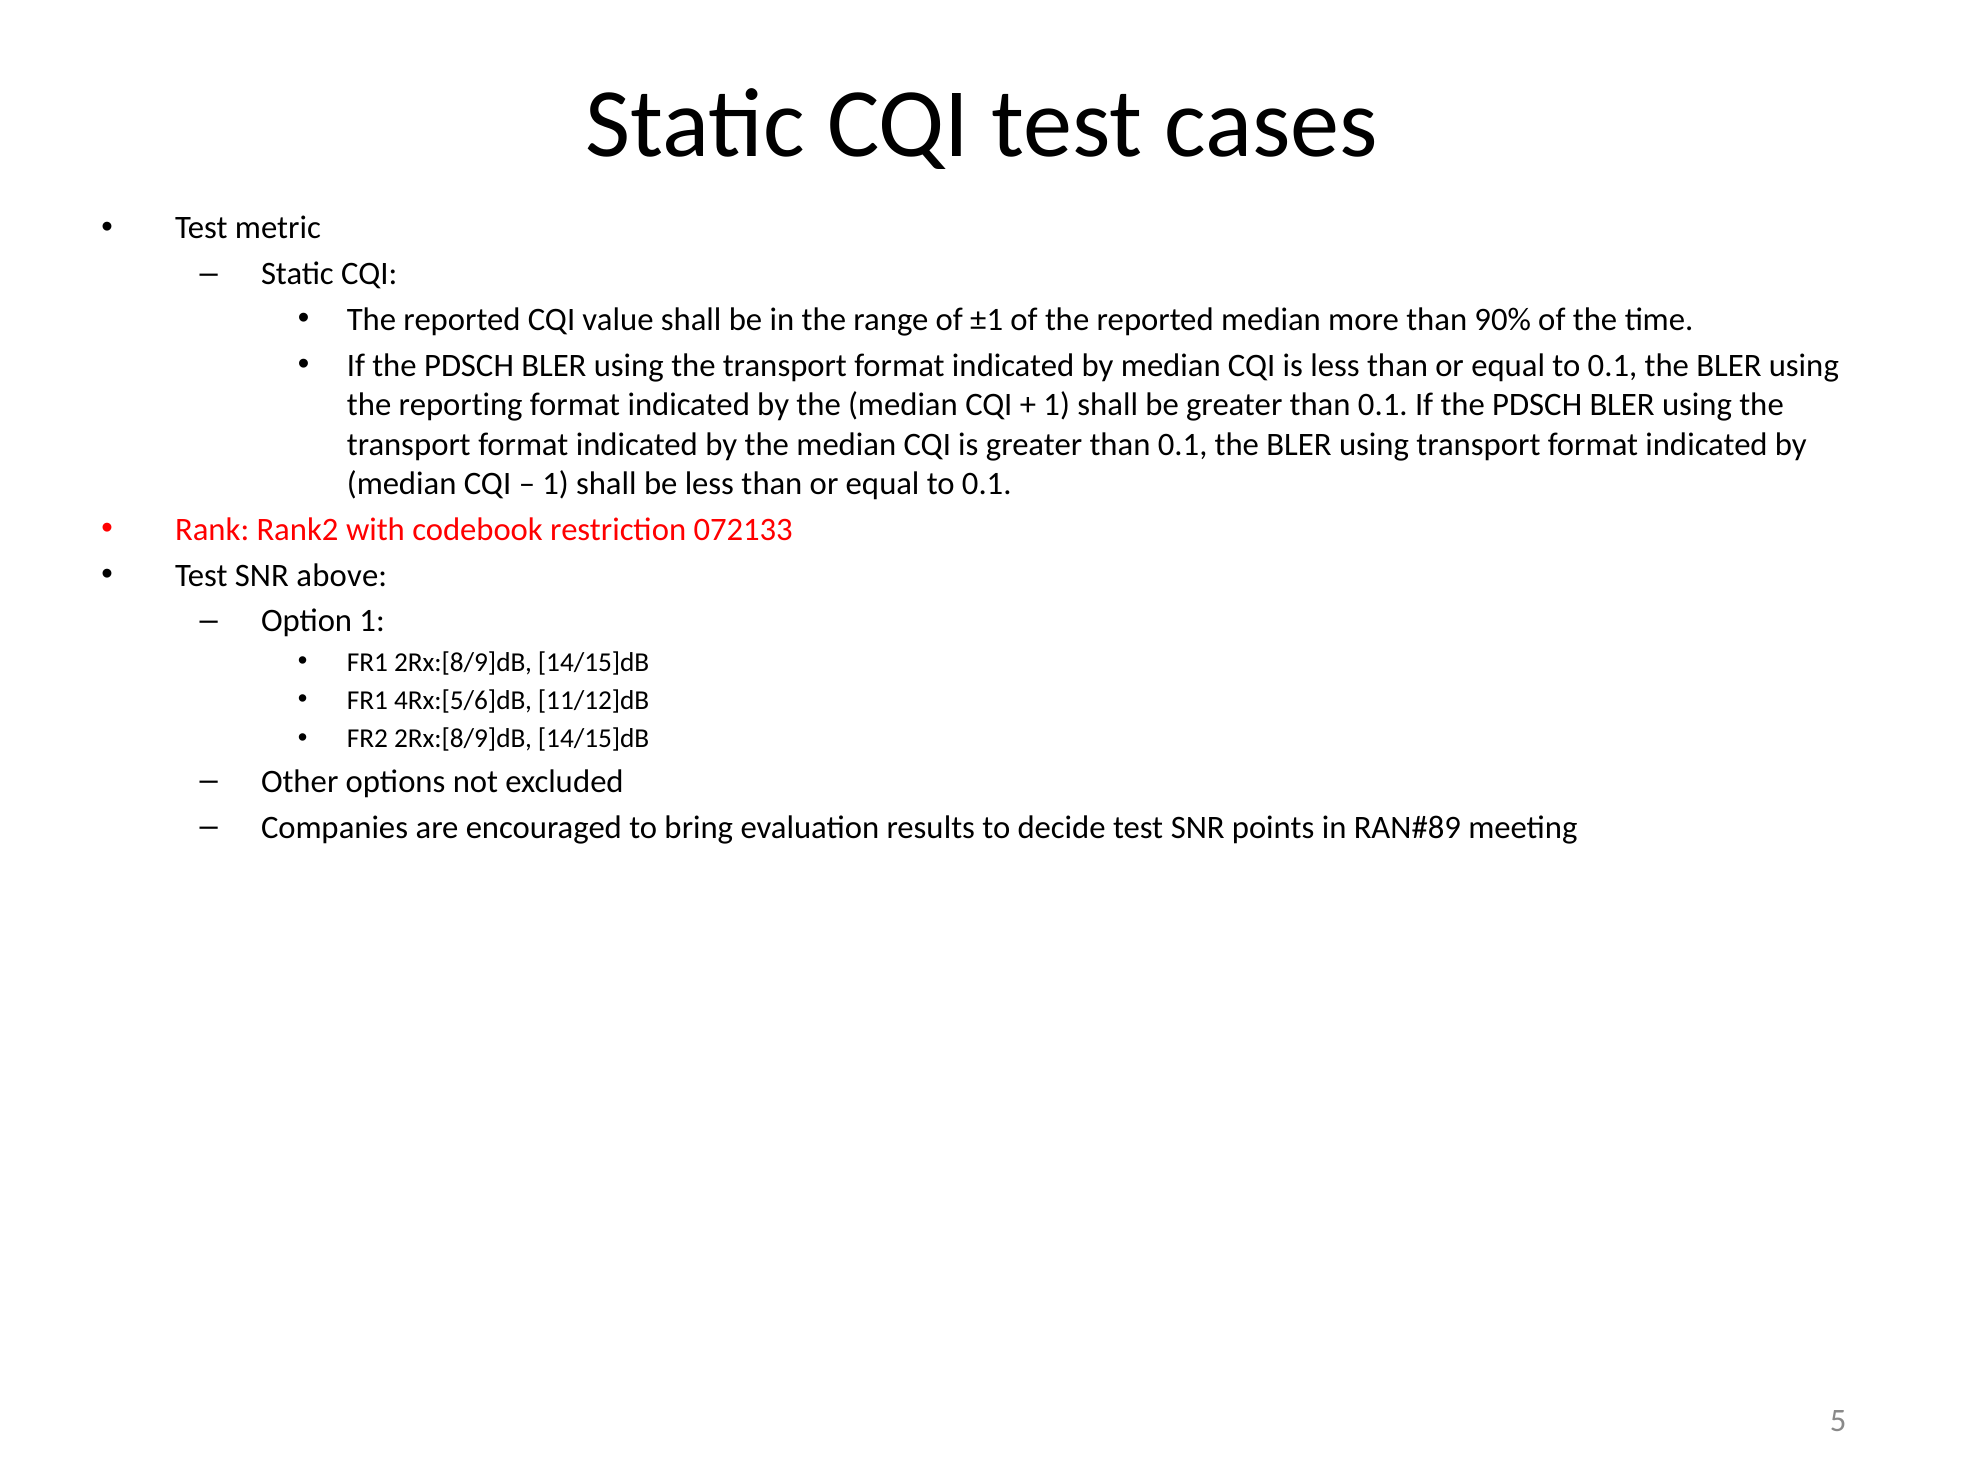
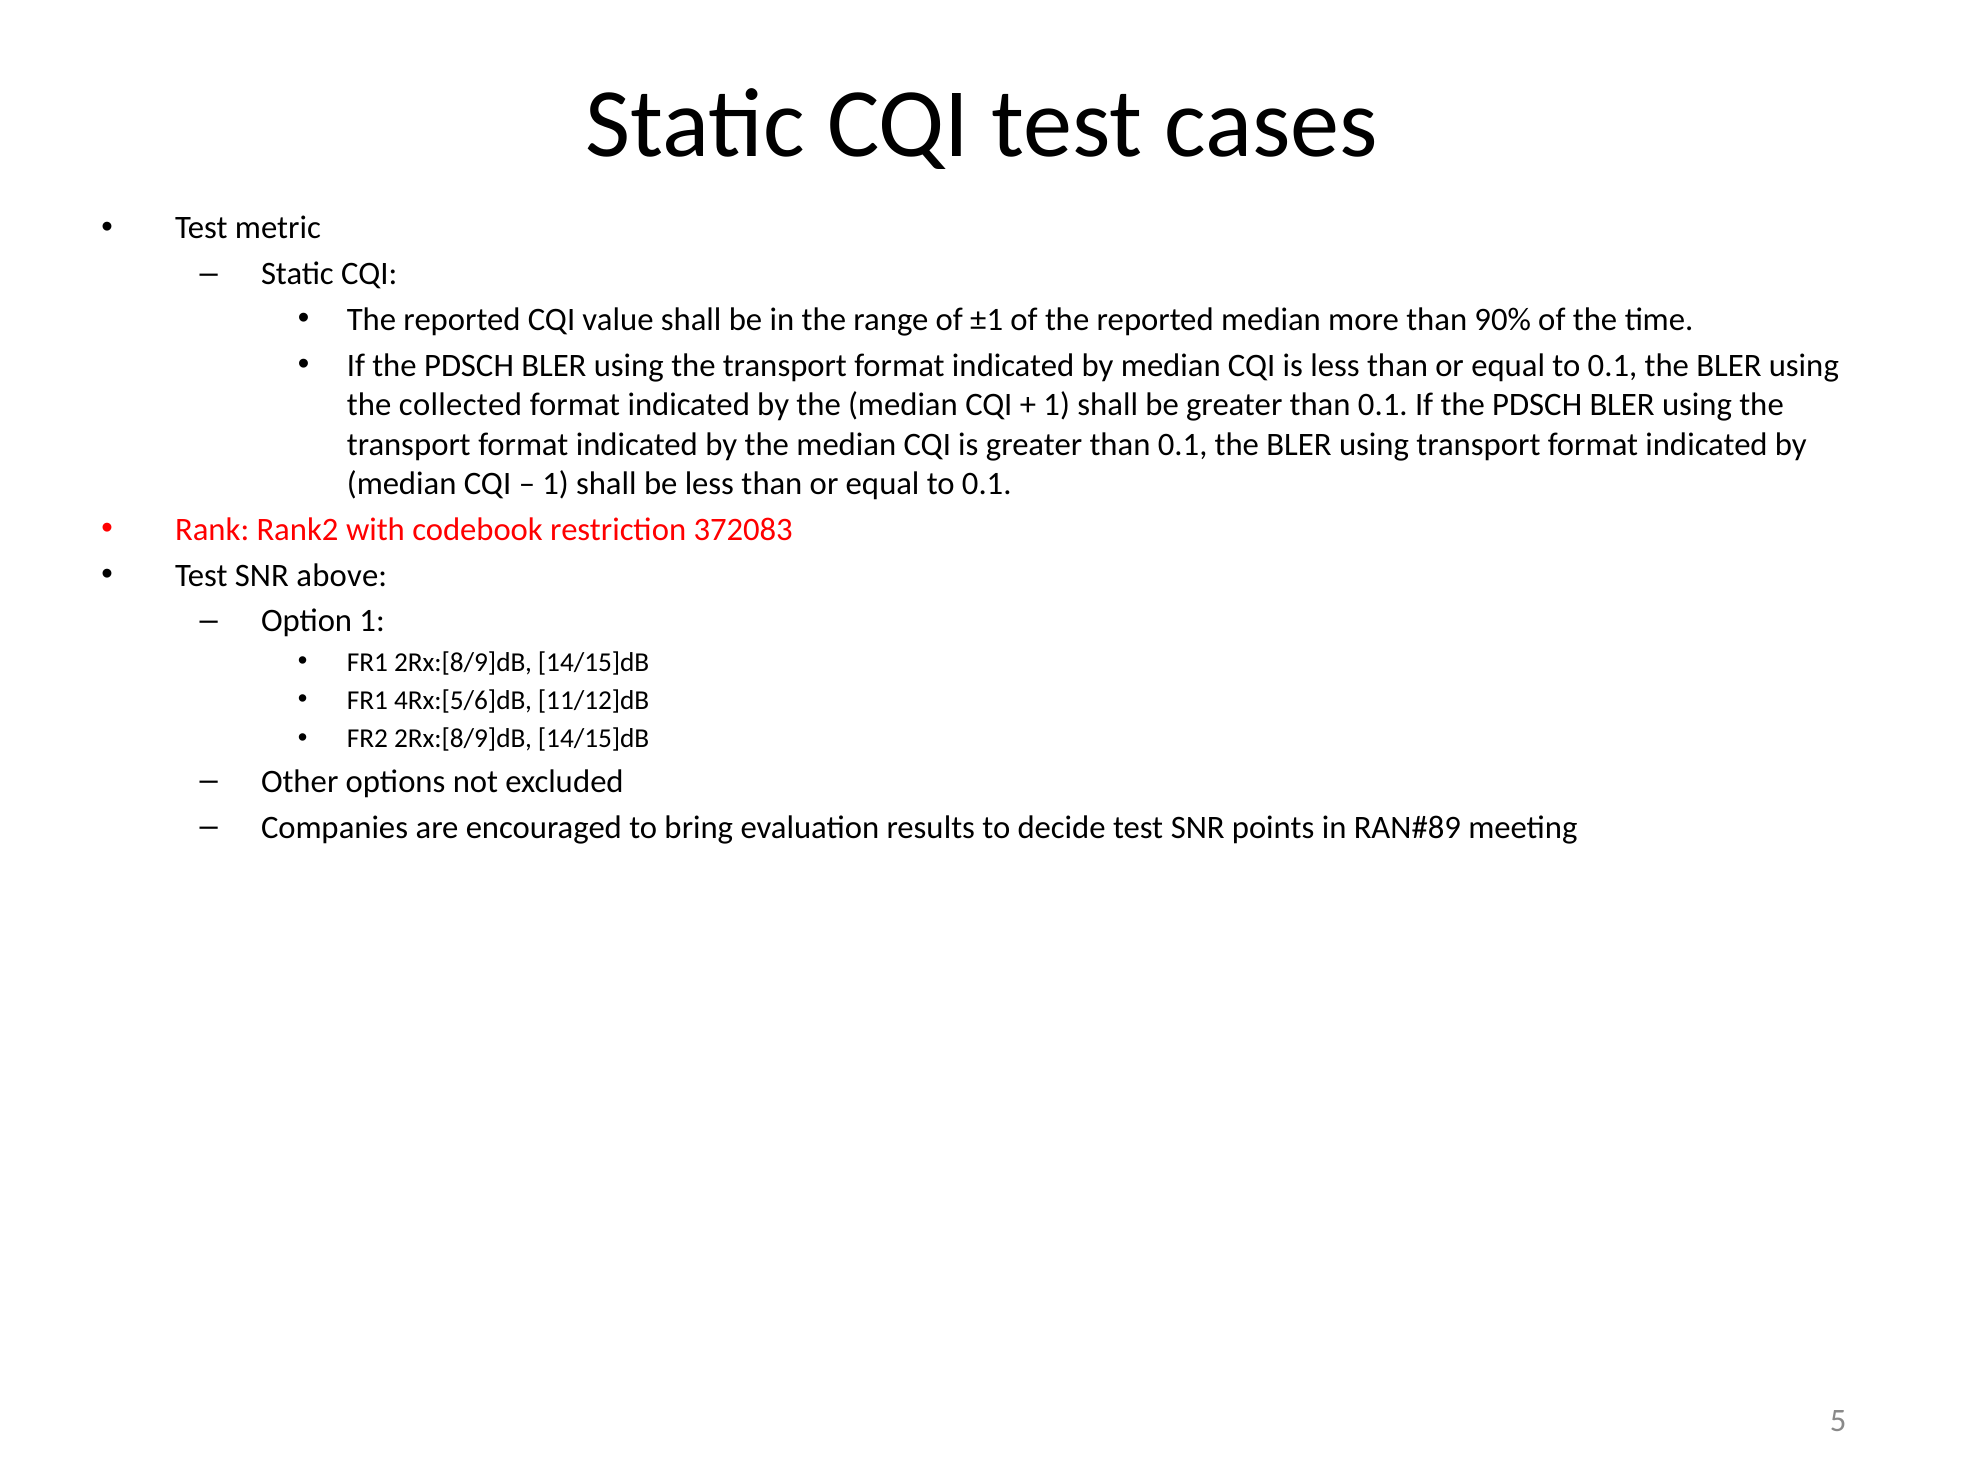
reporting: reporting -> collected
072133: 072133 -> 372083
